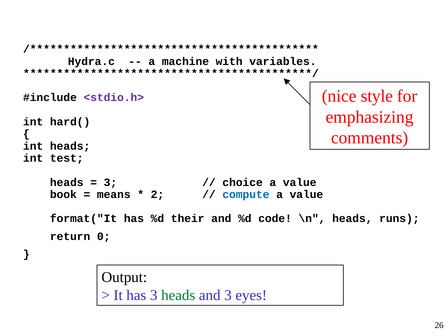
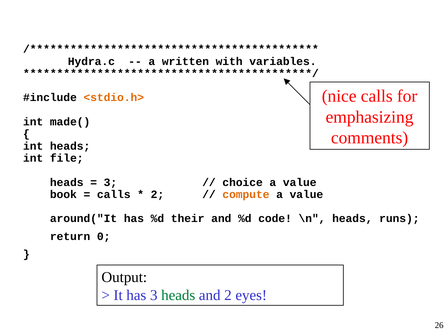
machine: machine -> written
nice style: style -> calls
<stdio.h> colour: purple -> orange
hard(: hard( -> made(
test: test -> file
means at (114, 194): means -> calls
compute colour: blue -> orange
format("It: format("It -> around("It
and 3: 3 -> 2
